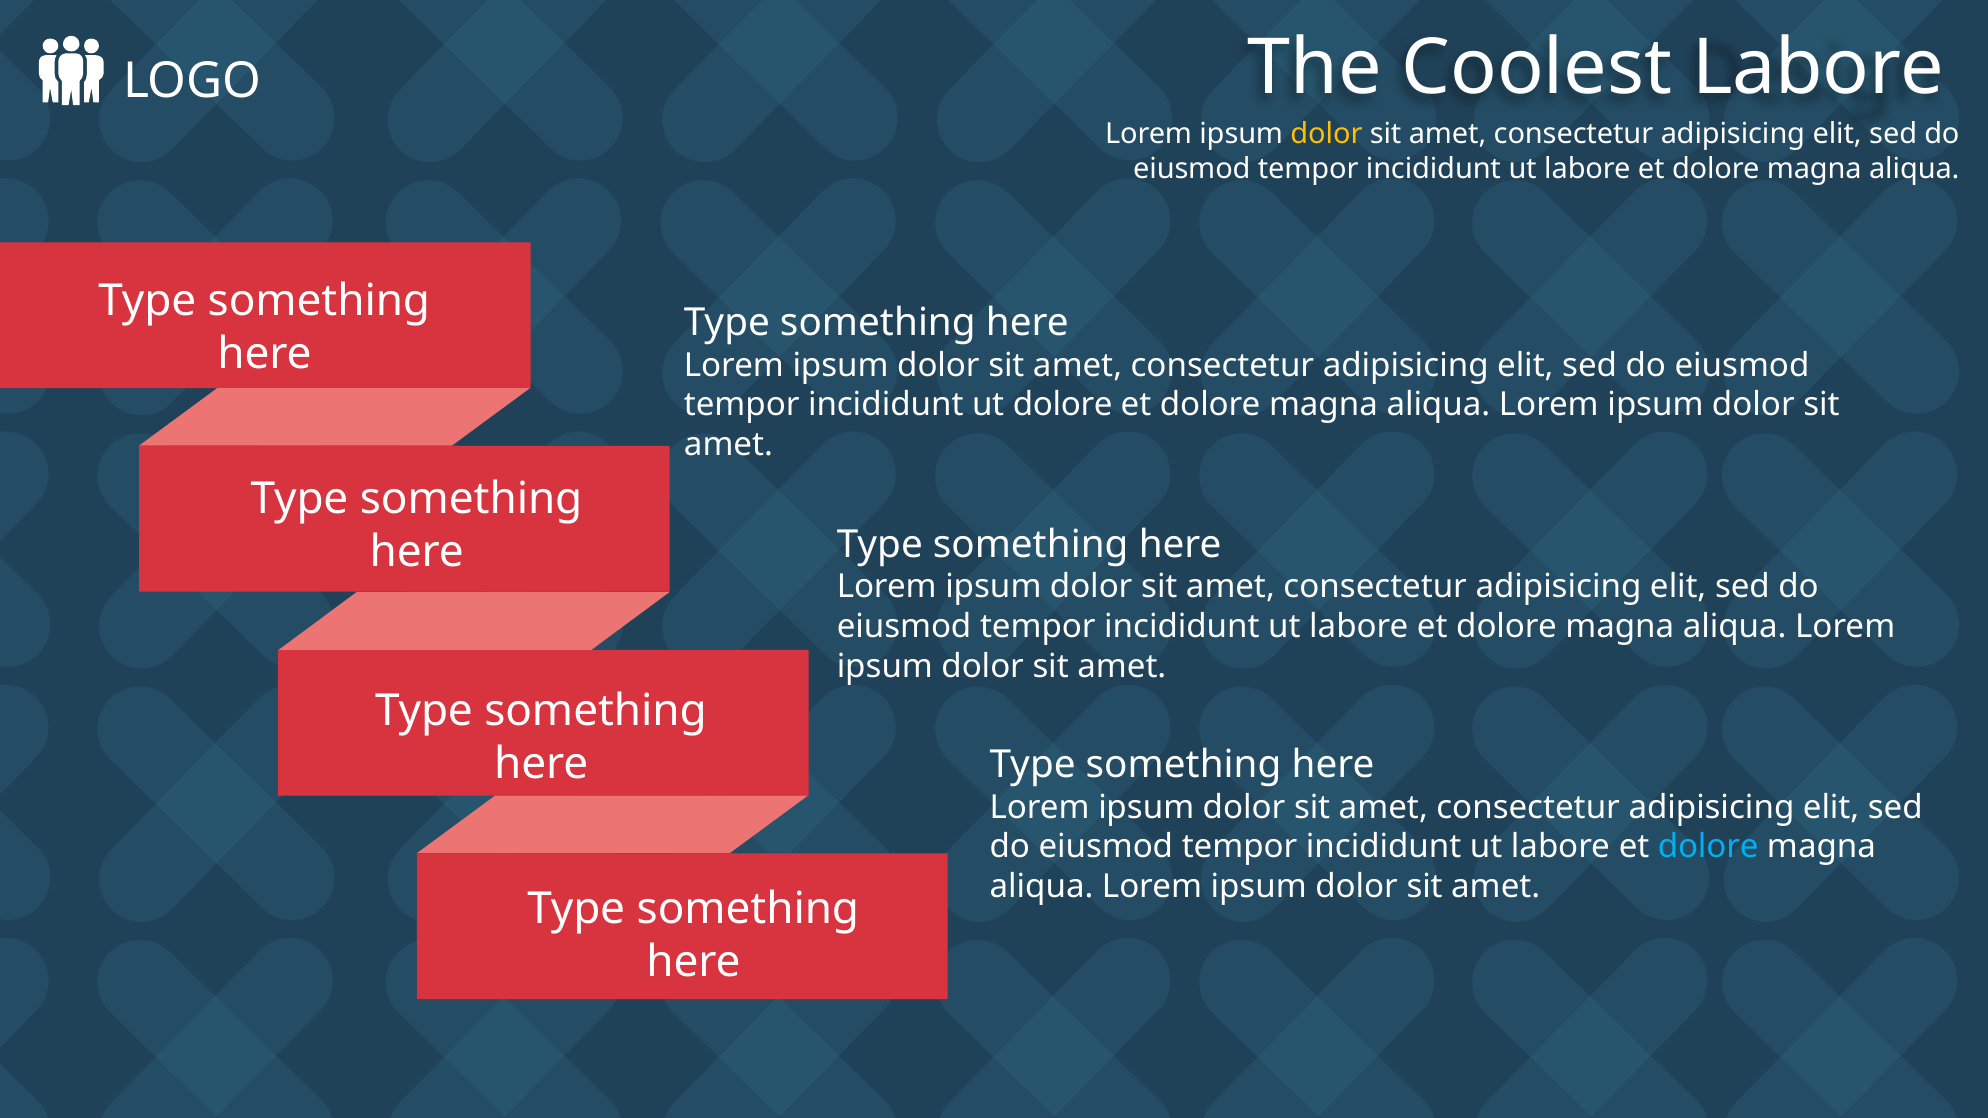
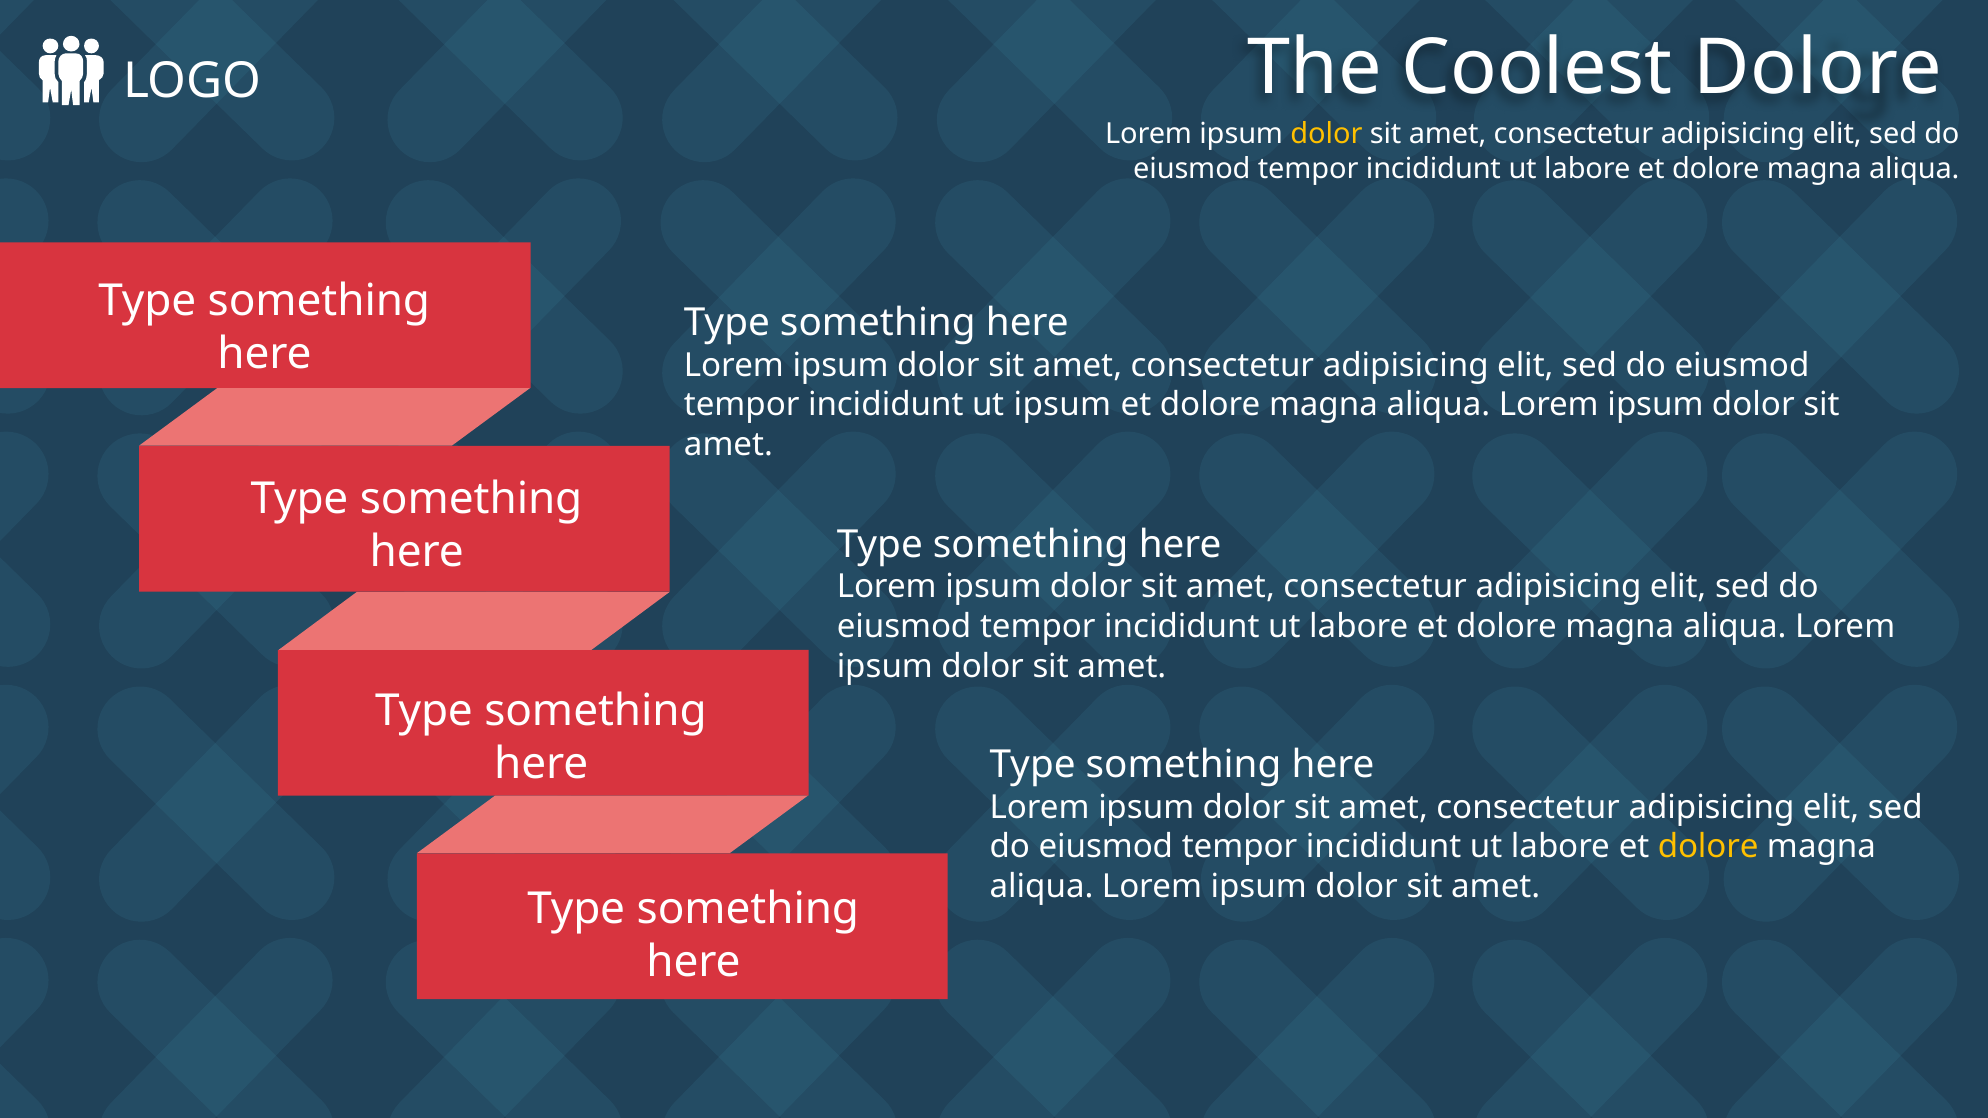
Coolest Labore: Labore -> Dolore
ut dolore: dolore -> ipsum
dolore at (1708, 847) colour: light blue -> yellow
